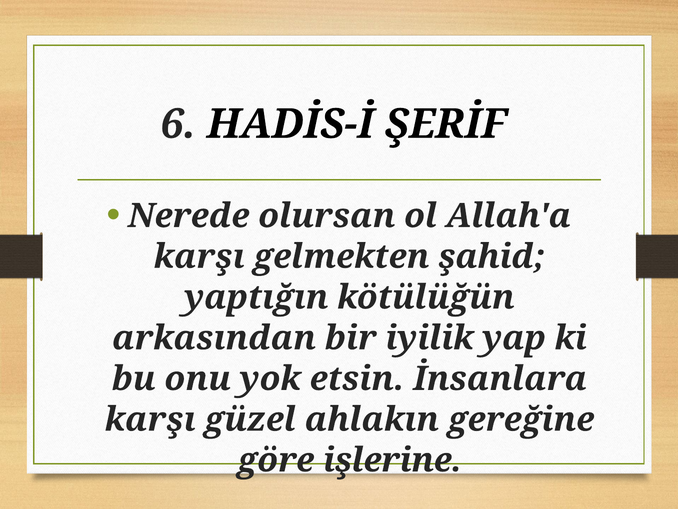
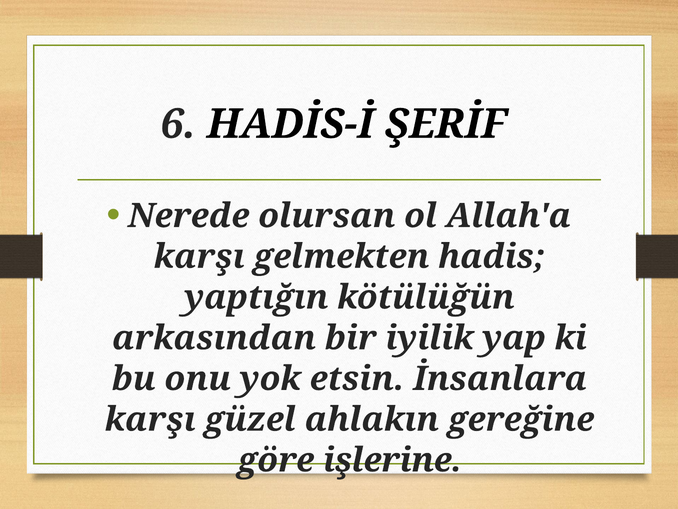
şahid: şahid -> hadis
